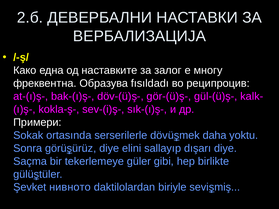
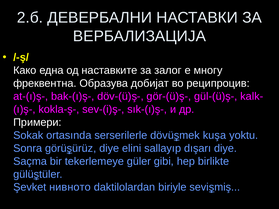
fısıldadı: fısıldadı -> добијат
daha: daha -> kuşa
